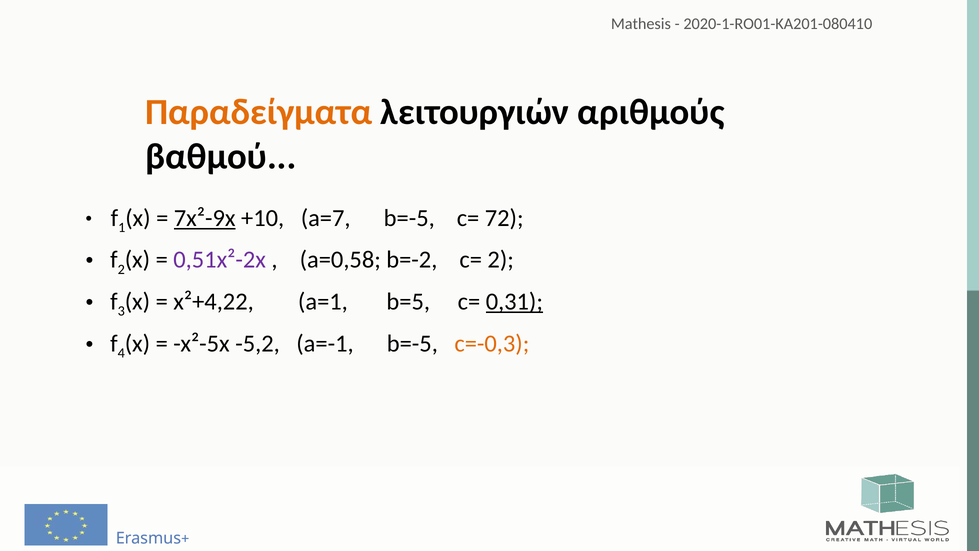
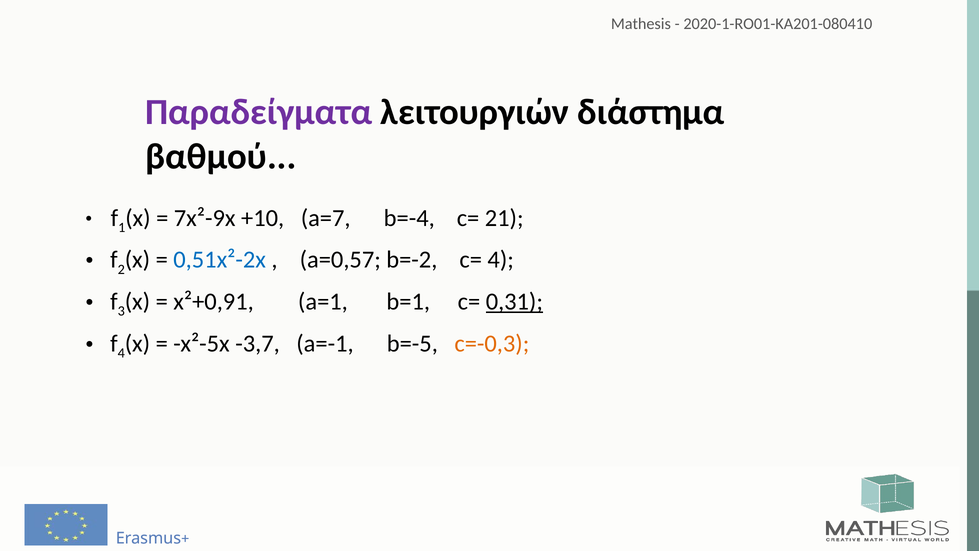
Παραδείγματα colour: orange -> purple
αριθμούς: αριθμούς -> διάστημα
7x²-9x underline: present -> none
a=7 b=-5: b=-5 -> b=-4
72: 72 -> 21
0,51x²-2x colour: purple -> blue
a=0,58: a=0,58 -> a=0,57
c= 2: 2 -> 4
x²+4,22: x²+4,22 -> x²+0,91
b=5: b=5 -> b=1
-5,2: -5,2 -> -3,7
